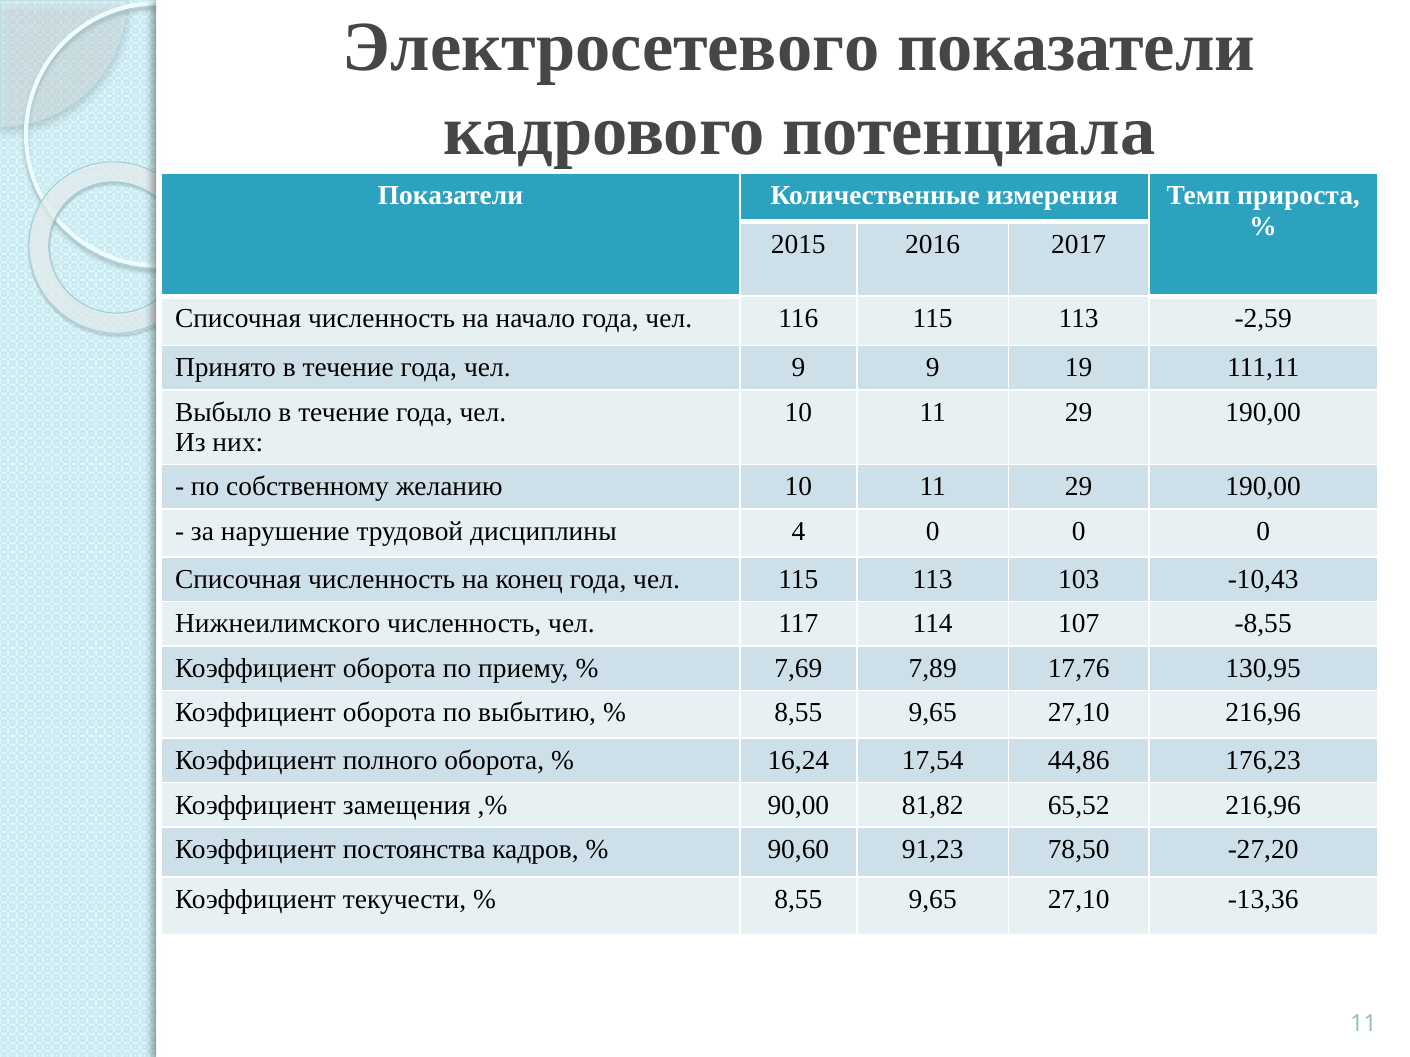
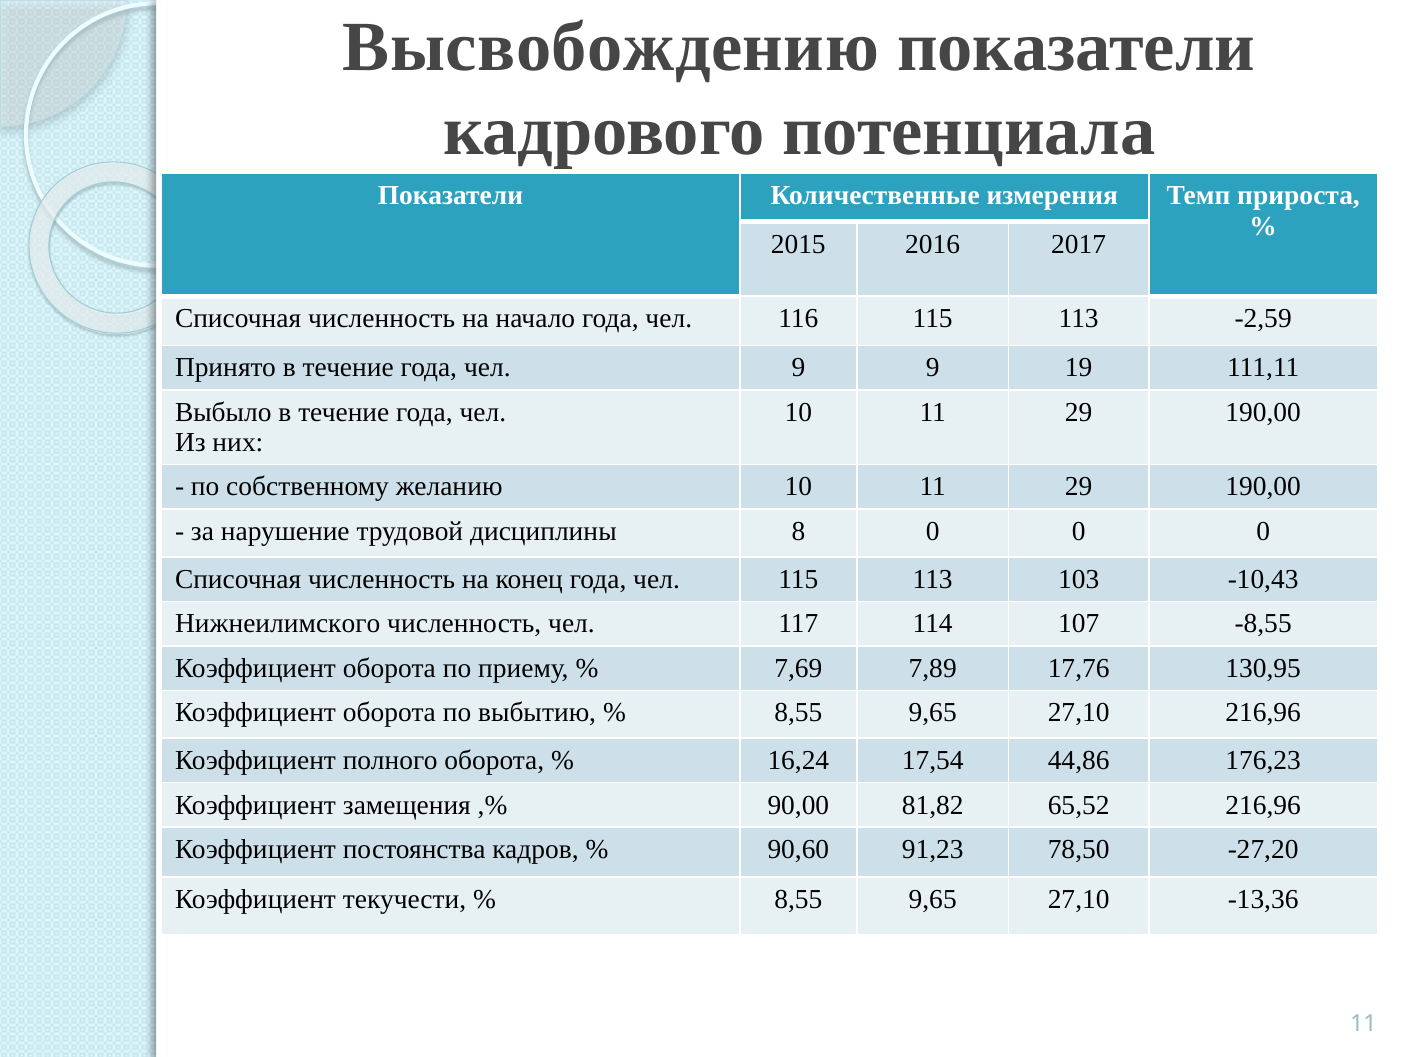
Электросетевого: Электросетевого -> Высвобождению
4: 4 -> 8
